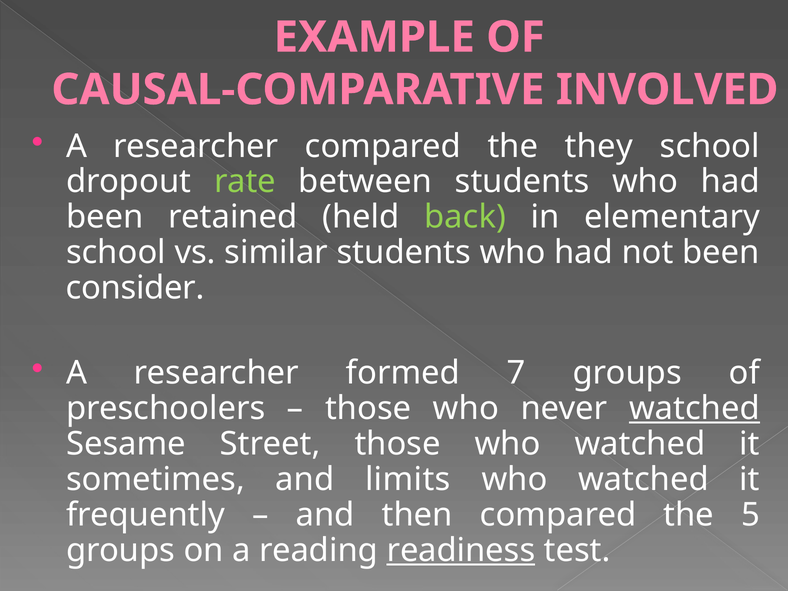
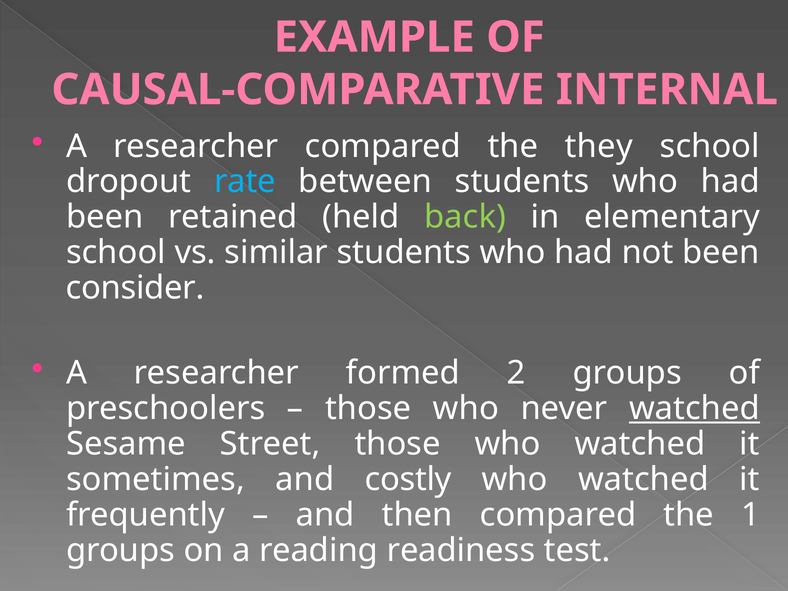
INVOLVED: INVOLVED -> INTERNAL
rate colour: light green -> light blue
7: 7 -> 2
limits: limits -> costly
5: 5 -> 1
readiness underline: present -> none
